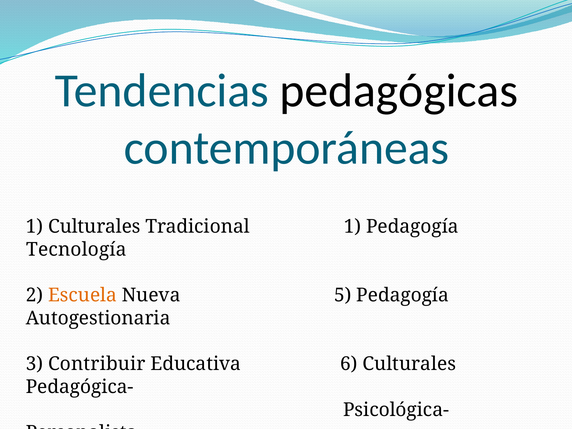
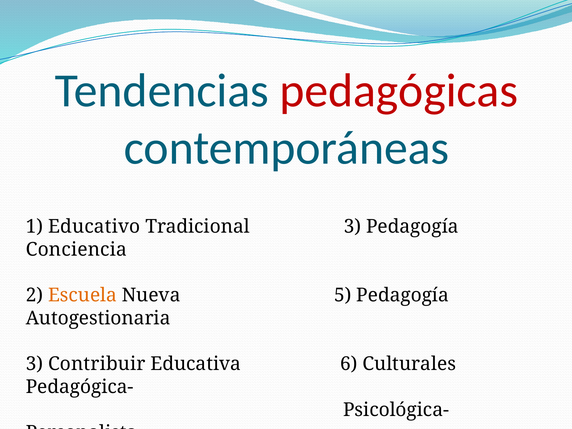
pedagógicas colour: black -> red
1 Culturales: Culturales -> Educativo
Tradicional 1: 1 -> 3
Tecnología: Tecnología -> Conciencia
